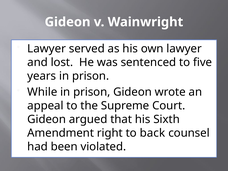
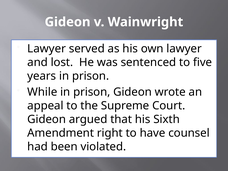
back: back -> have
